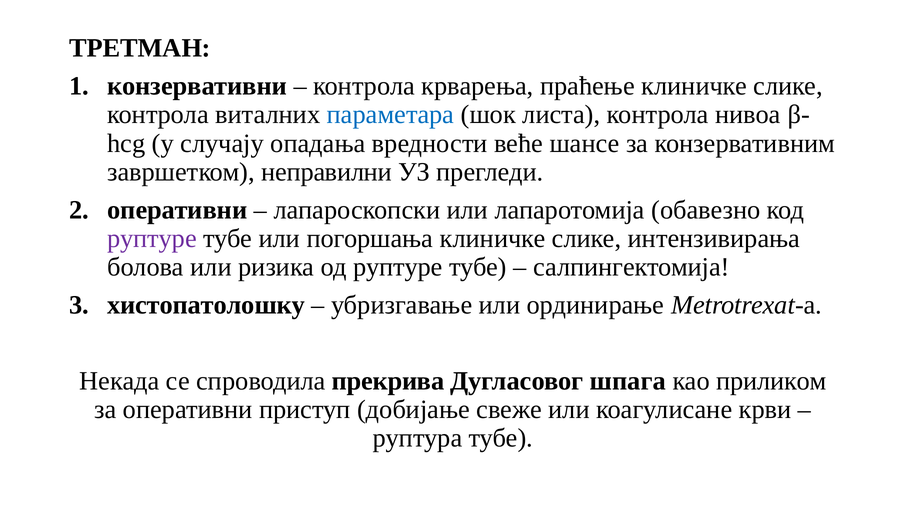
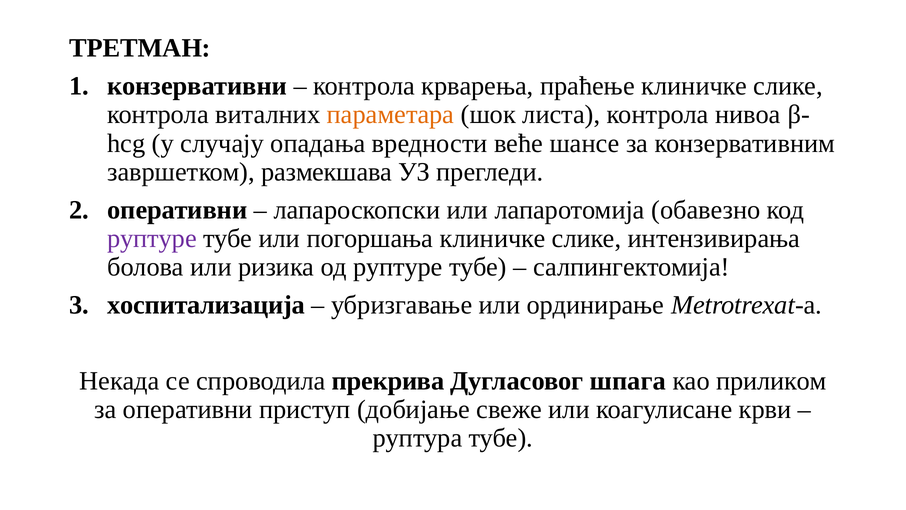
параметара colour: blue -> orange
неправилни: неправилни -> размекшава
хистопатолошку: хистопатолошку -> хоспитализација
